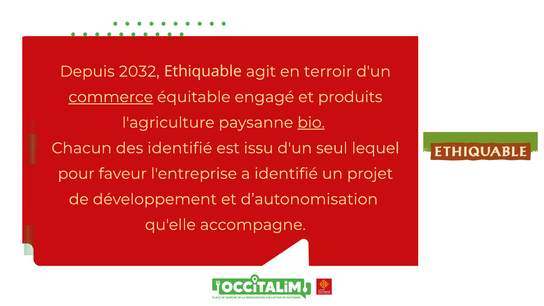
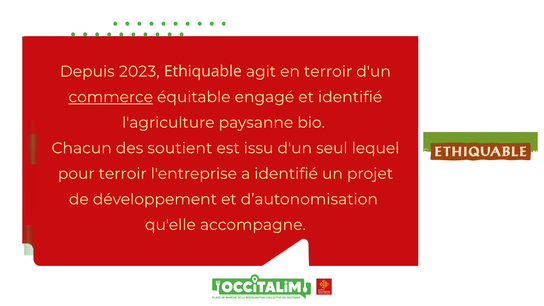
2032: 2032 -> 2023
et produits: produits -> identifié
bio underline: present -> none
des identifié: identifié -> soutient
pour faveur: faveur -> terroir
